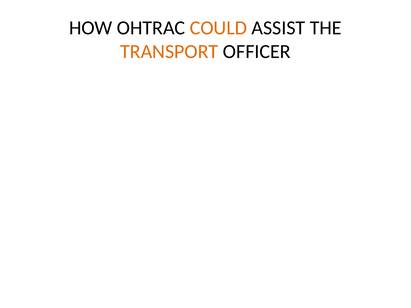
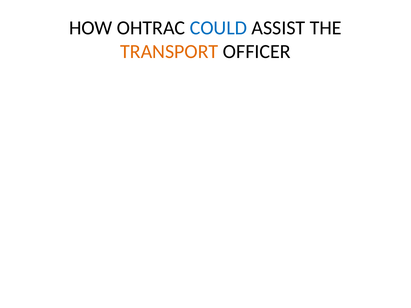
COULD colour: orange -> blue
